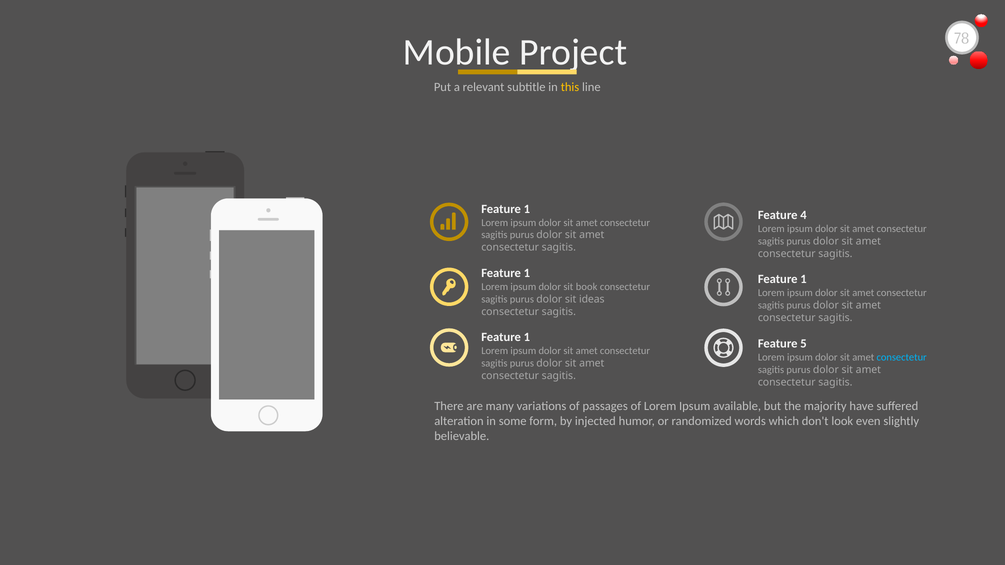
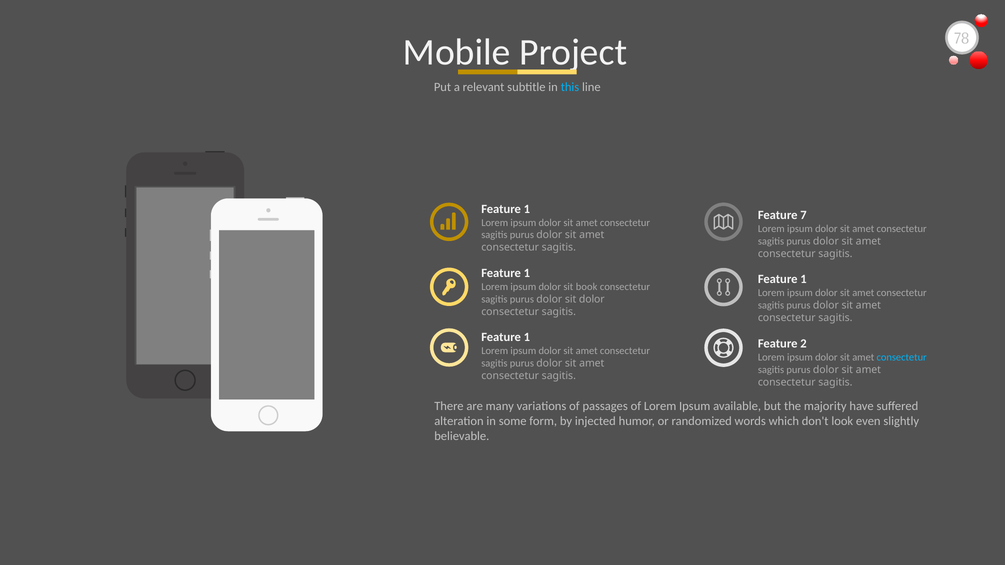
this colour: yellow -> light blue
4: 4 -> 7
sit ideas: ideas -> dolor
5: 5 -> 2
